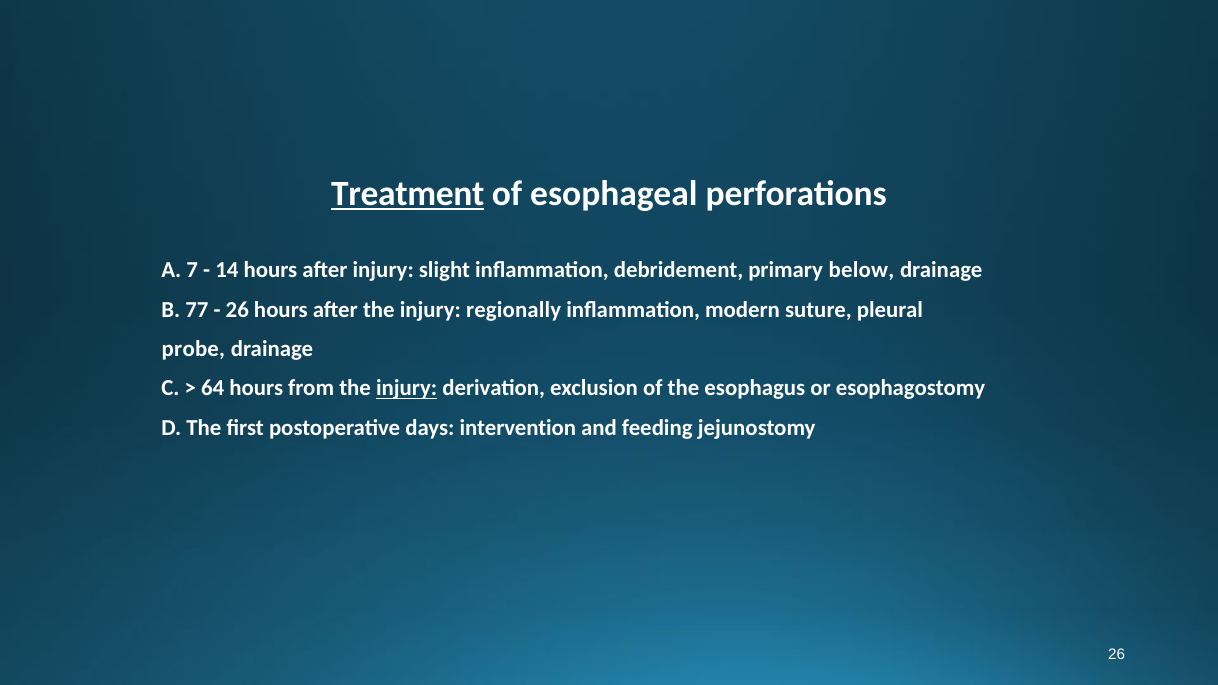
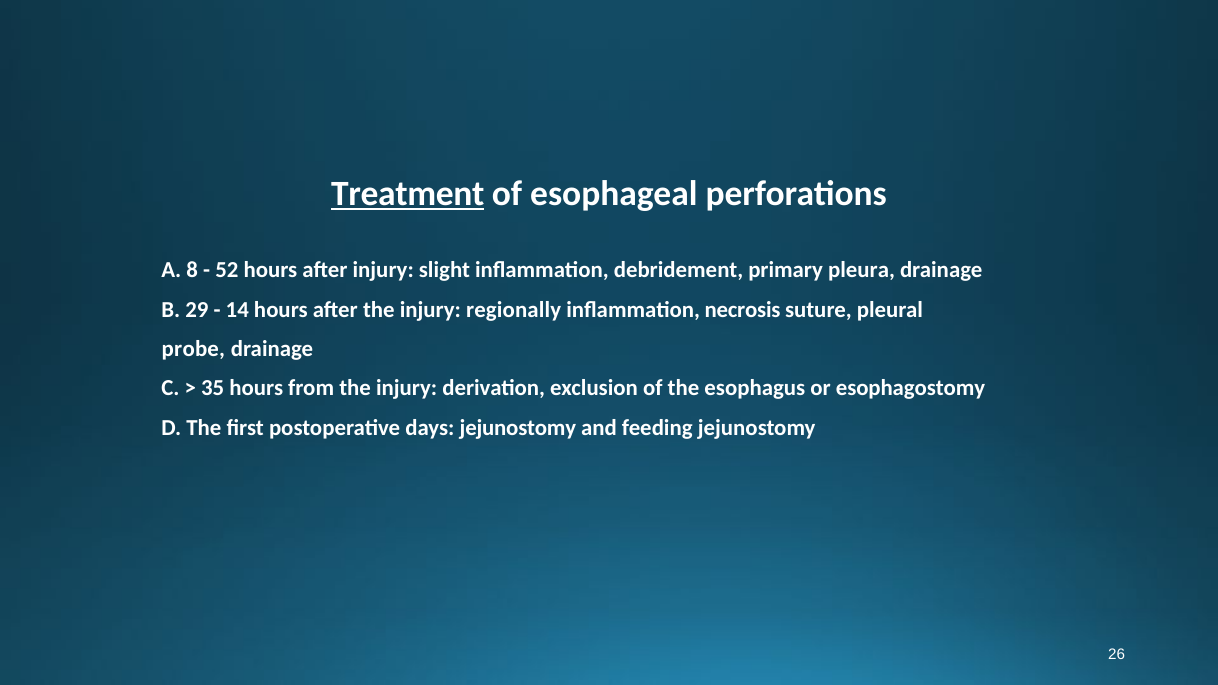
7: 7 -> 8
14: 14 -> 52
below: below -> pleura
77: 77 -> 29
26 at (237, 310): 26 -> 14
modern: modern -> necrosis
64: 64 -> 35
injury at (407, 388) underline: present -> none
days intervention: intervention -> jejunostomy
